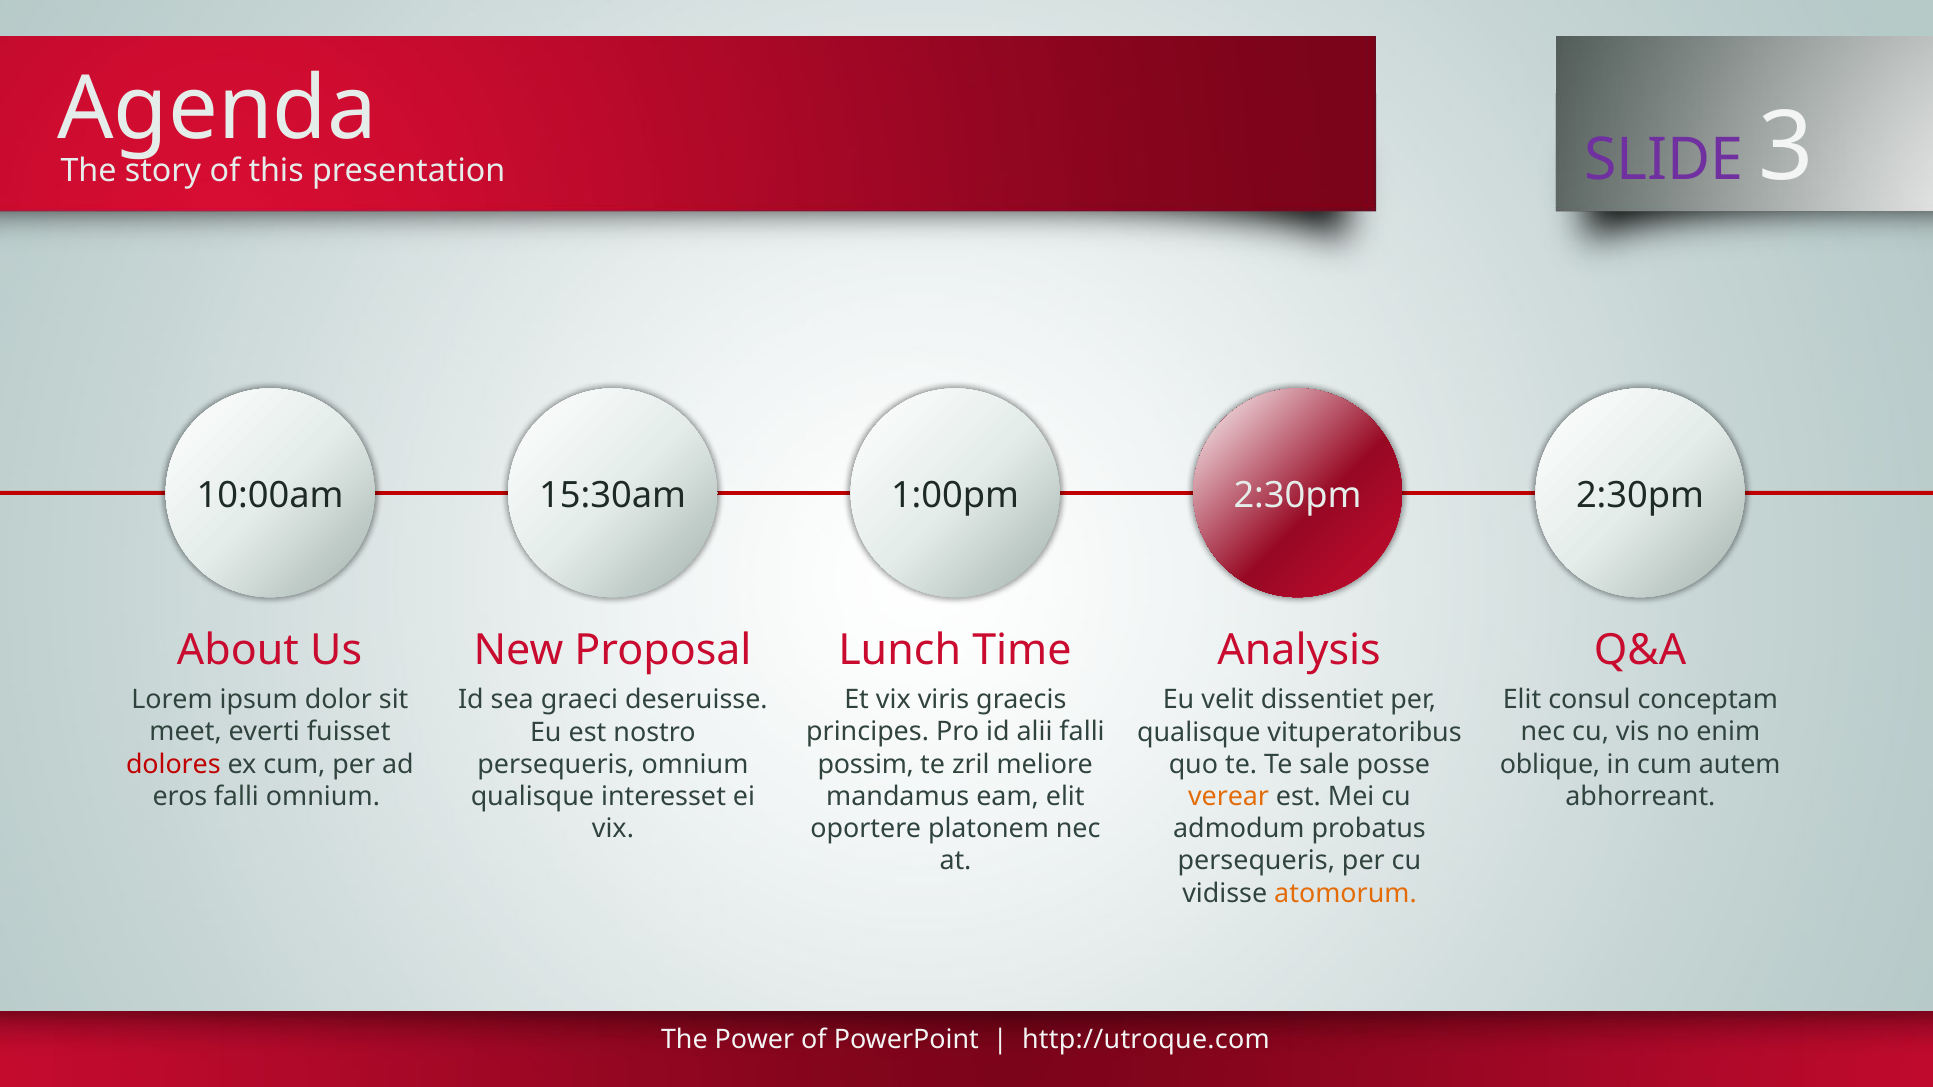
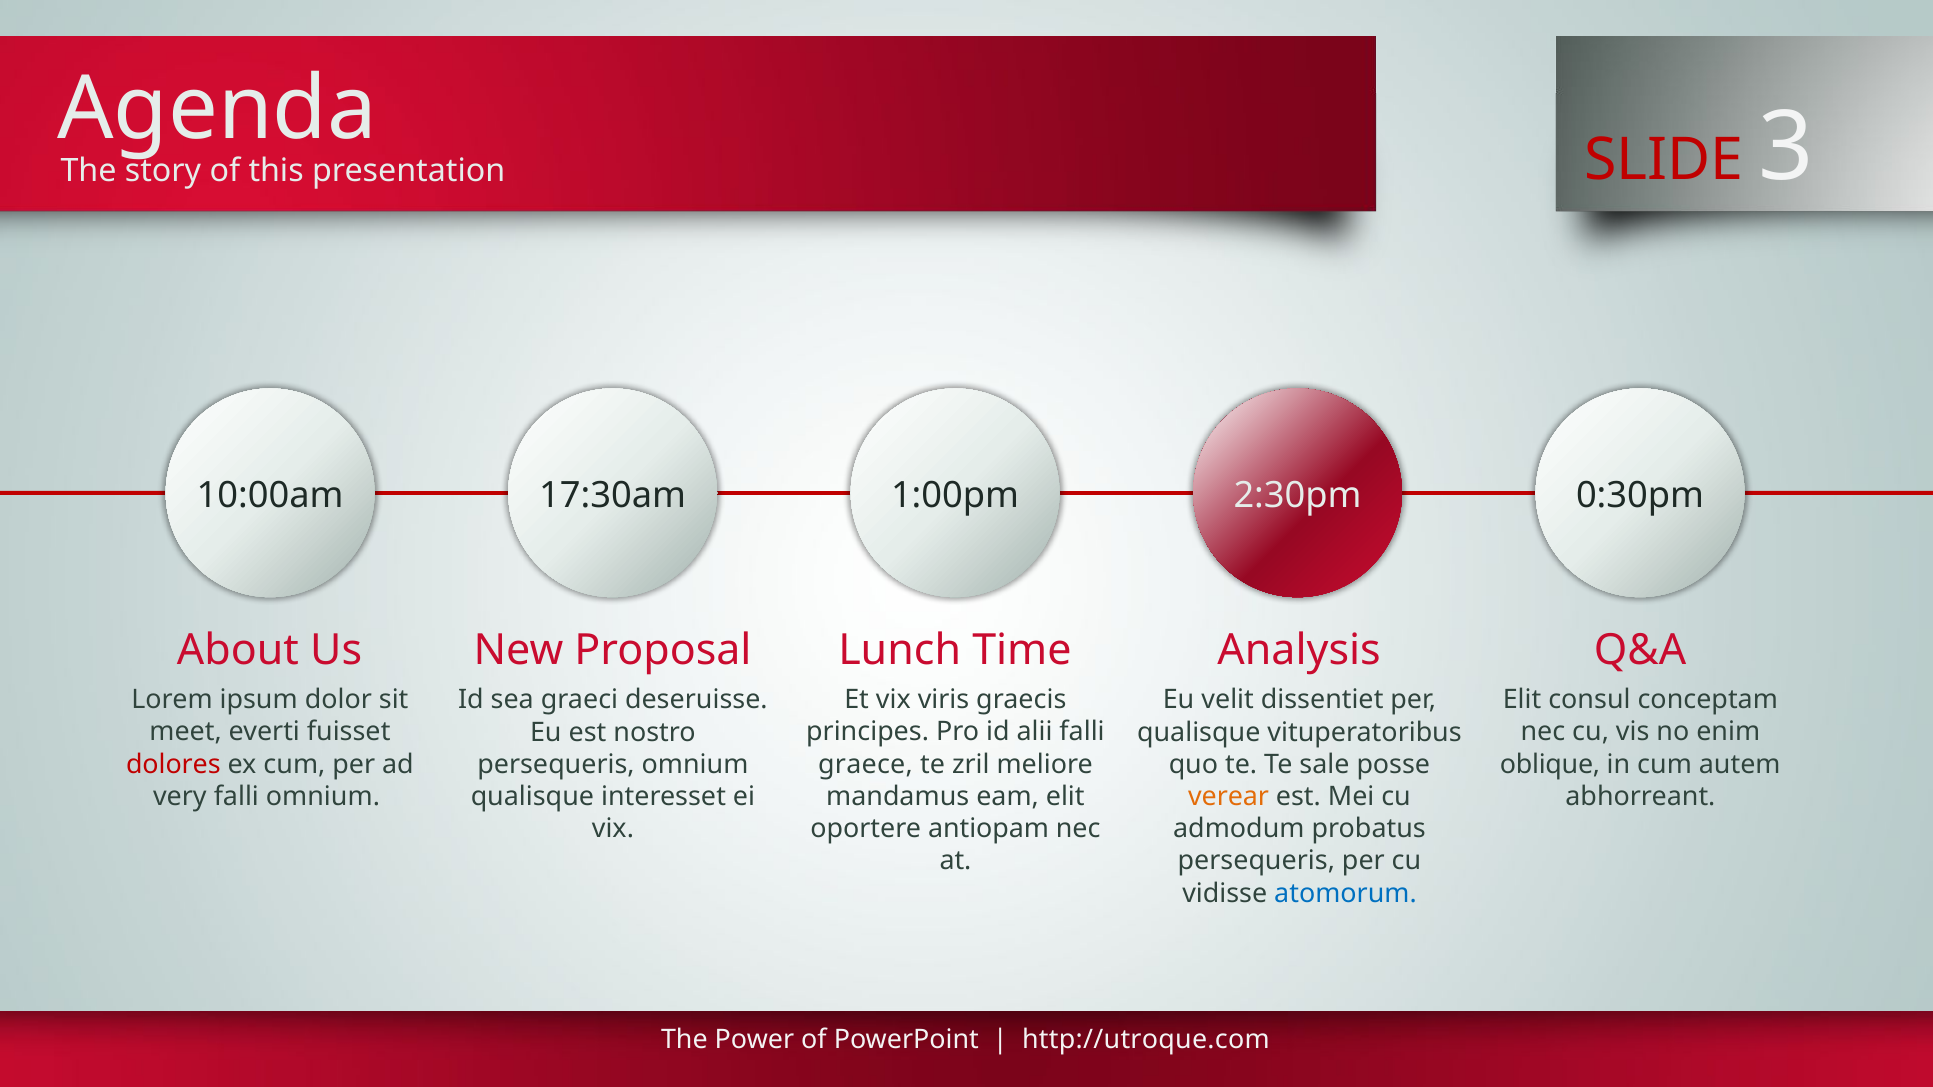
SLIDE colour: purple -> red
15:30am: 15:30am -> 17:30am
1:00pm 2:30pm: 2:30pm -> 0:30pm
possim: possim -> graece
eros: eros -> very
platonem: platonem -> antiopam
atomorum colour: orange -> blue
